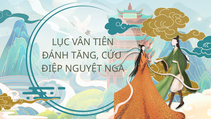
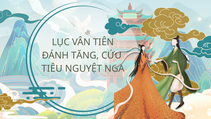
ĐIỆP: ĐIỆP -> TIÊU
